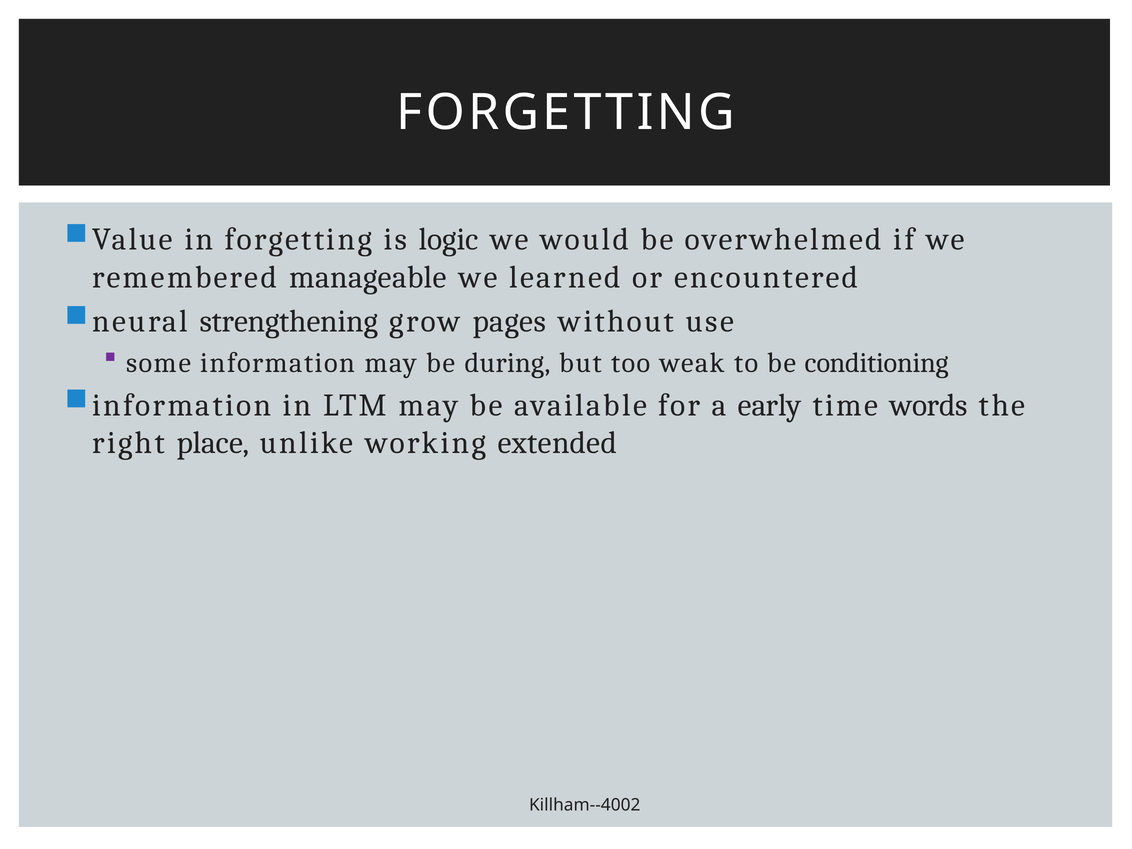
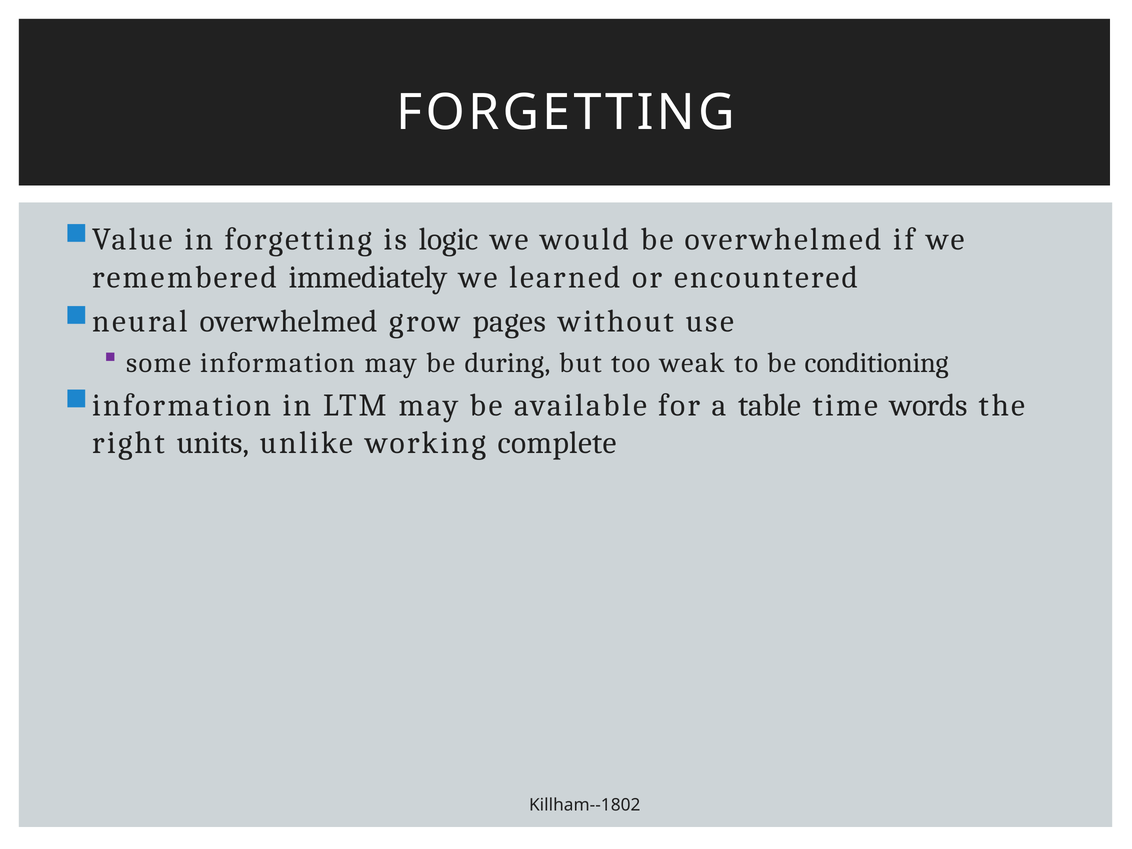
manageable: manageable -> immediately
strengthening at (289, 321): strengthening -> overwhelmed
early: early -> table
place: place -> units
extended: extended -> complete
Killham--4002: Killham--4002 -> Killham--1802
